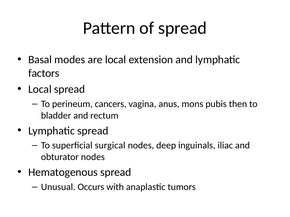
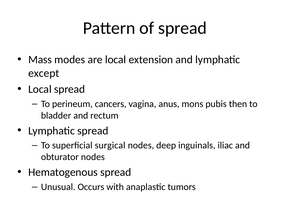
Basal: Basal -> Mass
factors: factors -> except
